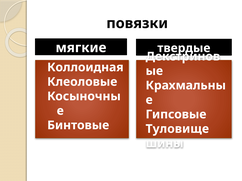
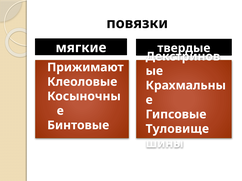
Коллоидная: Коллоидная -> Прижимают
